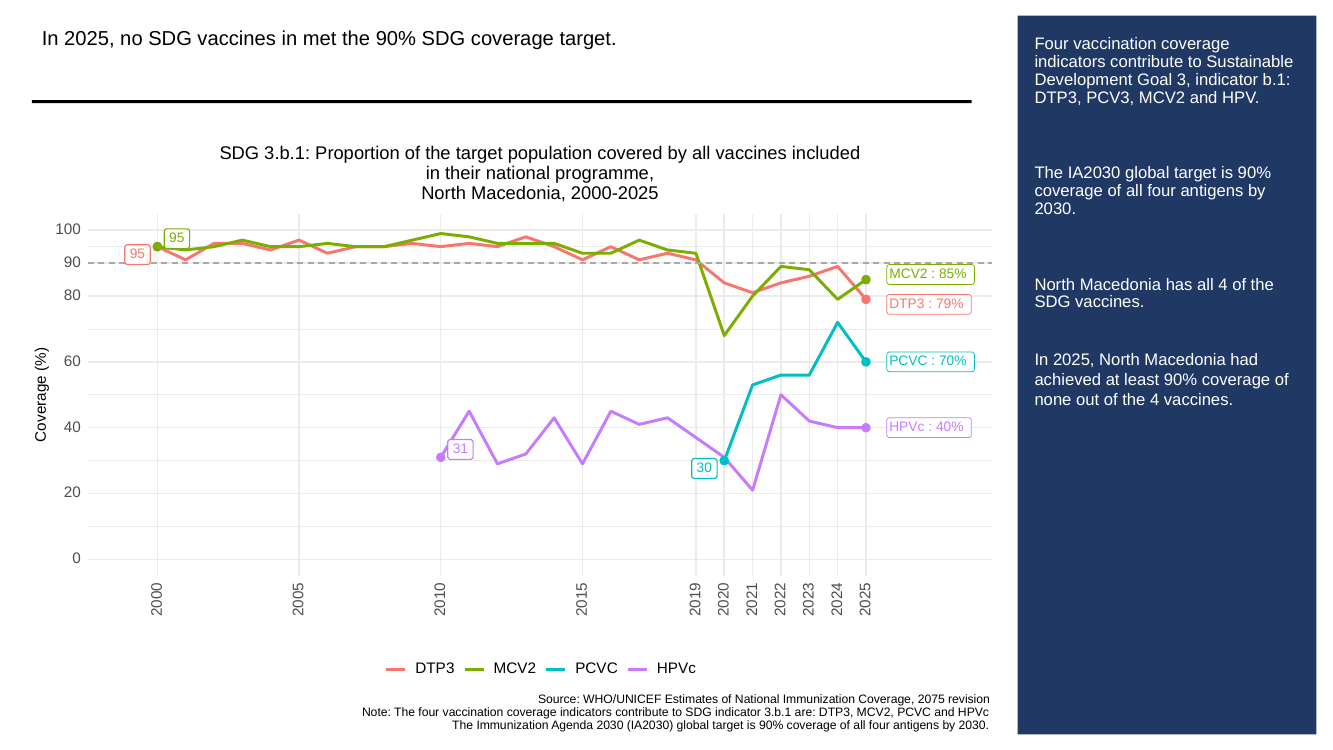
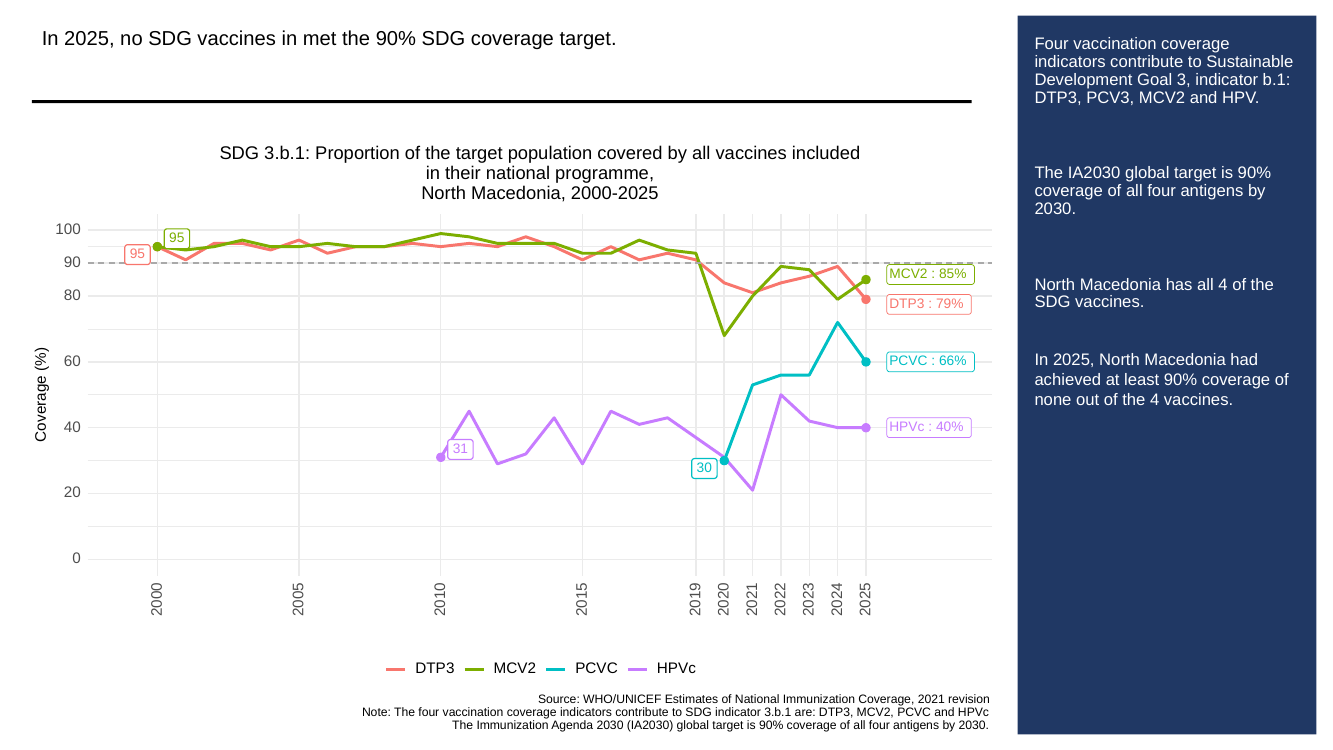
70%: 70% -> 66%
2075: 2075 -> 2021
